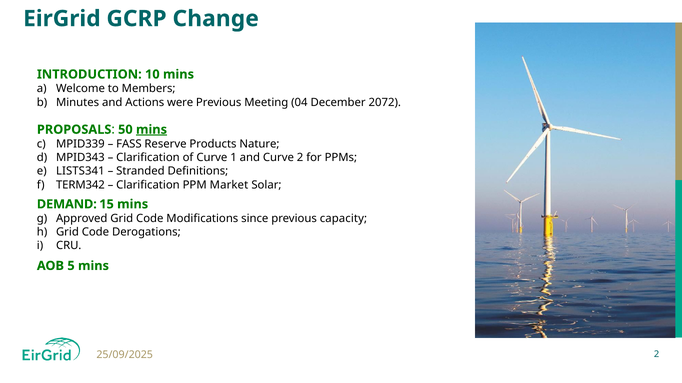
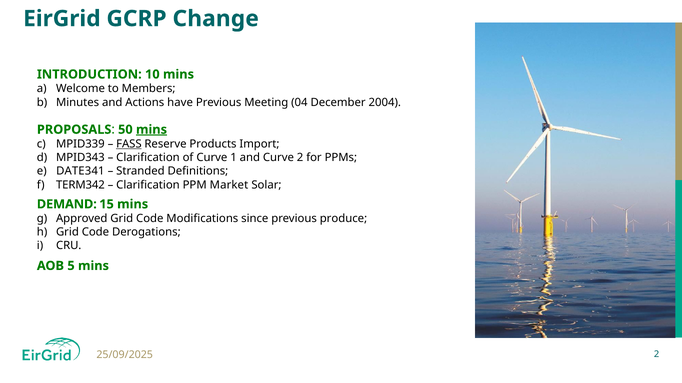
were: were -> have
2072: 2072 -> 2004
FASS underline: none -> present
Nature: Nature -> Import
LISTS341: LISTS341 -> DATE341
capacity: capacity -> produce
